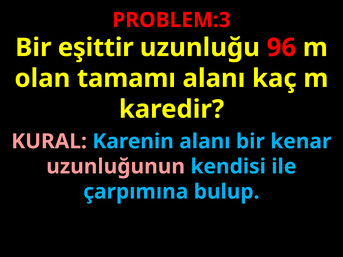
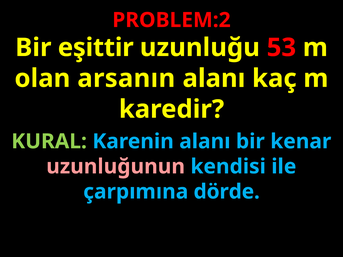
PROBLEM:3: PROBLEM:3 -> PROBLEM:2
96: 96 -> 53
tamamı: tamamı -> arsanın
KURAL colour: pink -> light green
bulup: bulup -> dörde
